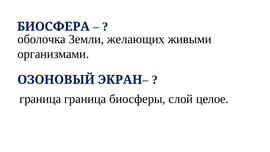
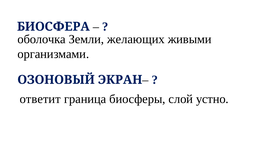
граница at (40, 99): граница -> ответит
целое: целое -> устно
